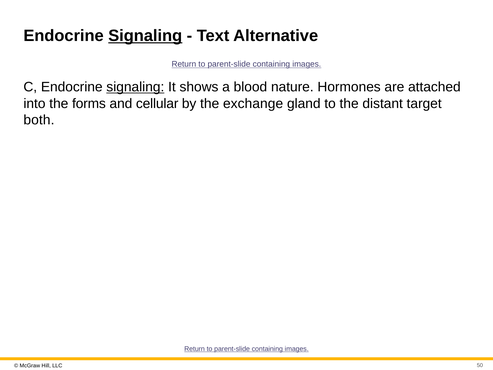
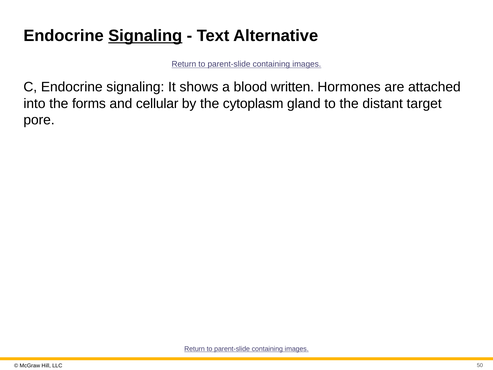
signaling at (135, 87) underline: present -> none
nature: nature -> written
exchange: exchange -> cytoplasm
both: both -> pore
